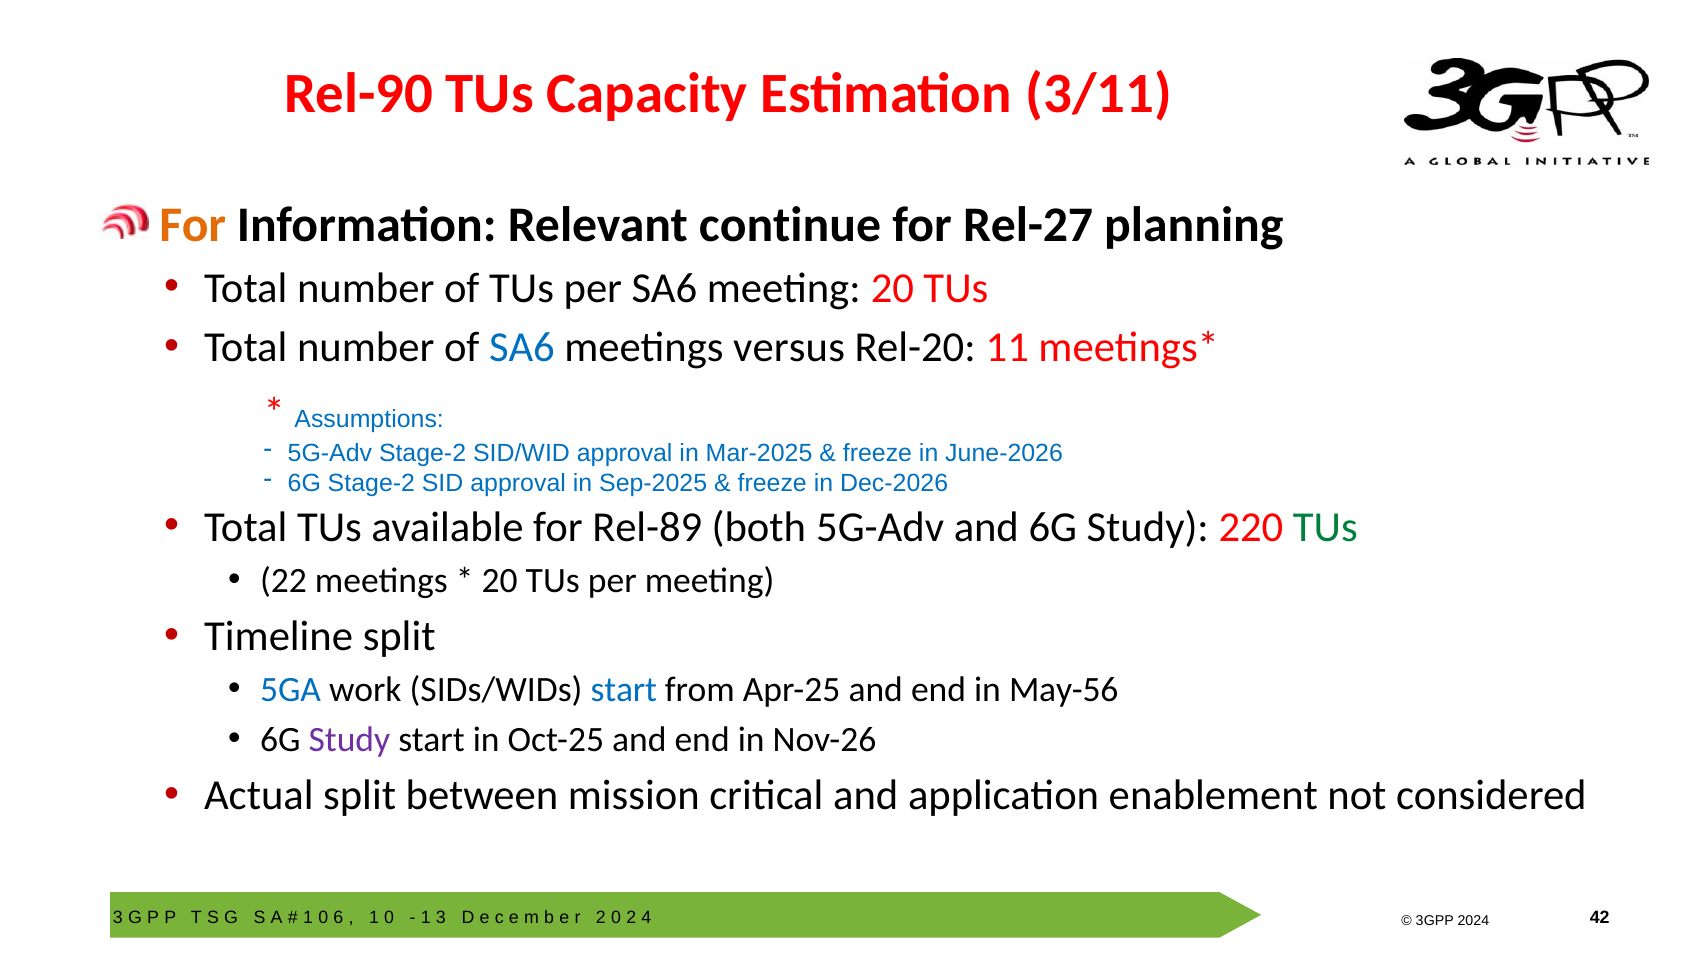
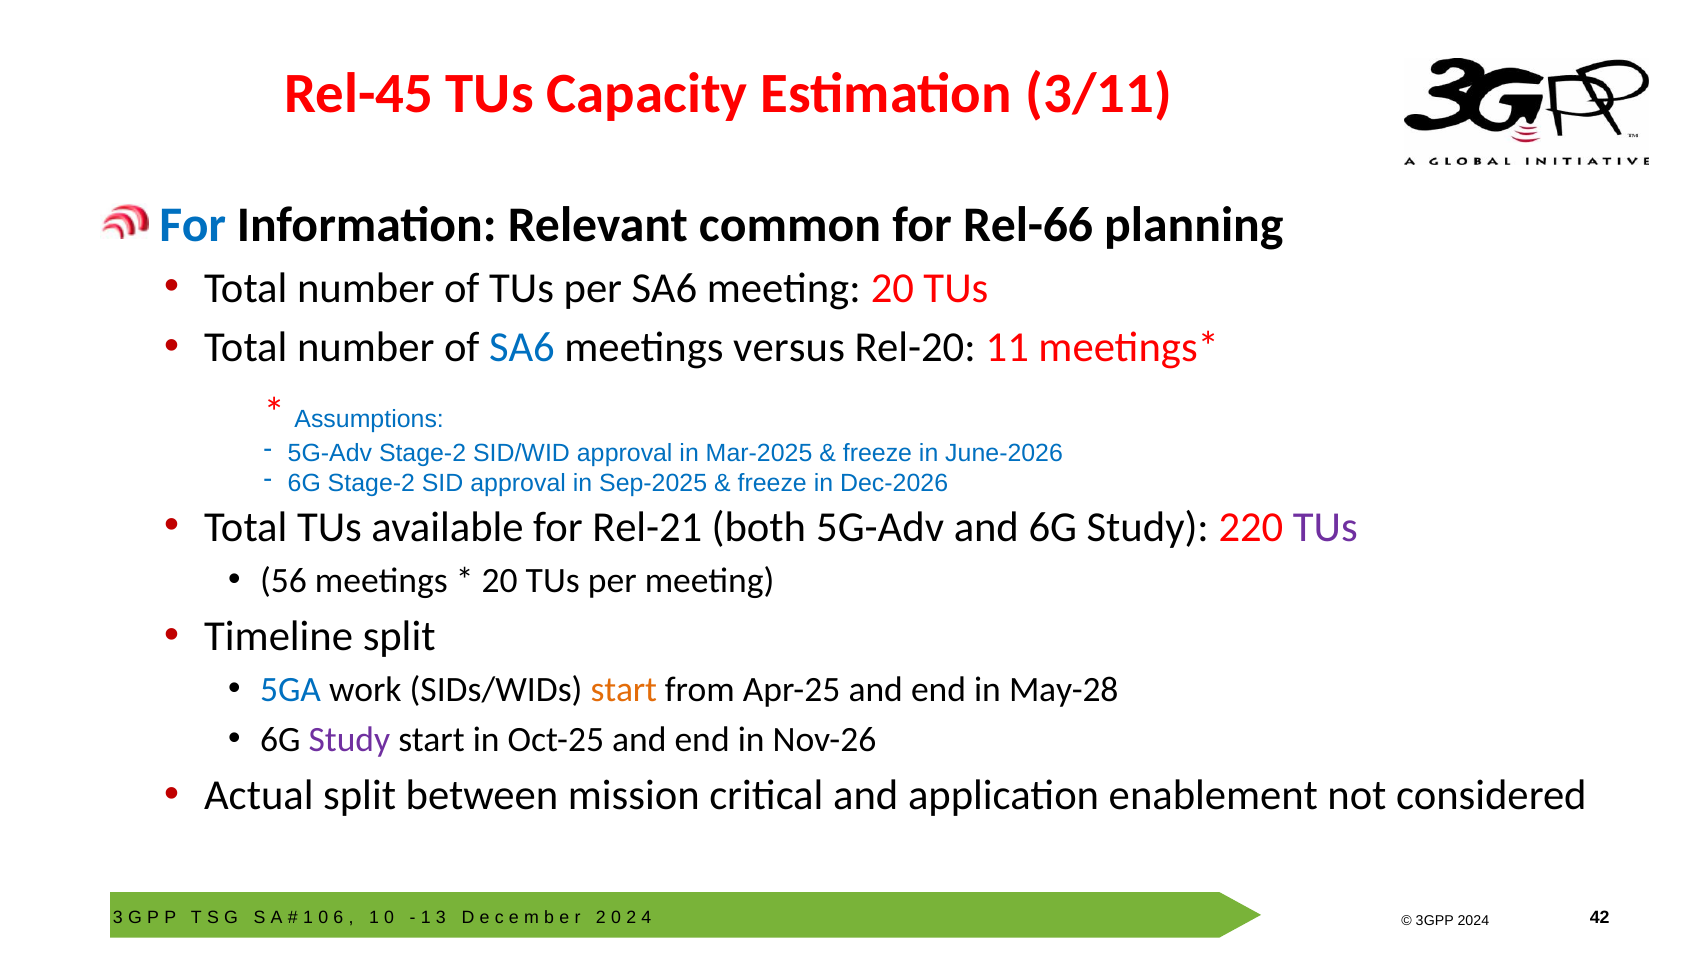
Rel-90: Rel-90 -> Rel-45
For at (193, 225) colour: orange -> blue
continue: continue -> common
Rel-27: Rel-27 -> Rel-66
Rel-89: Rel-89 -> Rel-21
TUs at (1325, 527) colour: green -> purple
22: 22 -> 56
start at (624, 690) colour: blue -> orange
May-56: May-56 -> May-28
